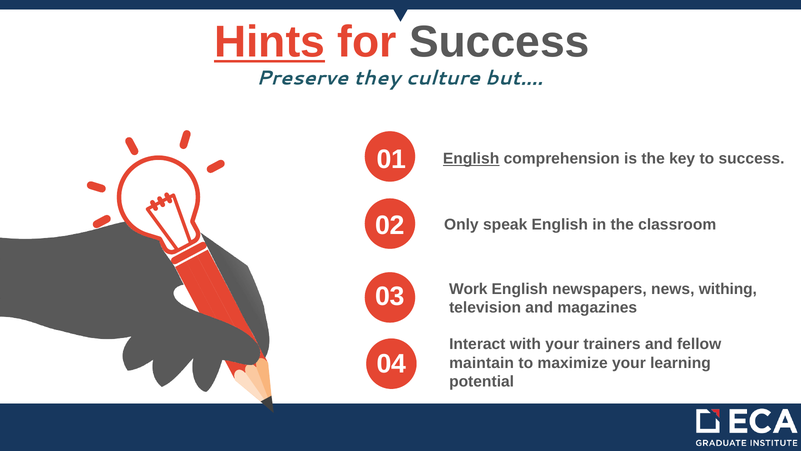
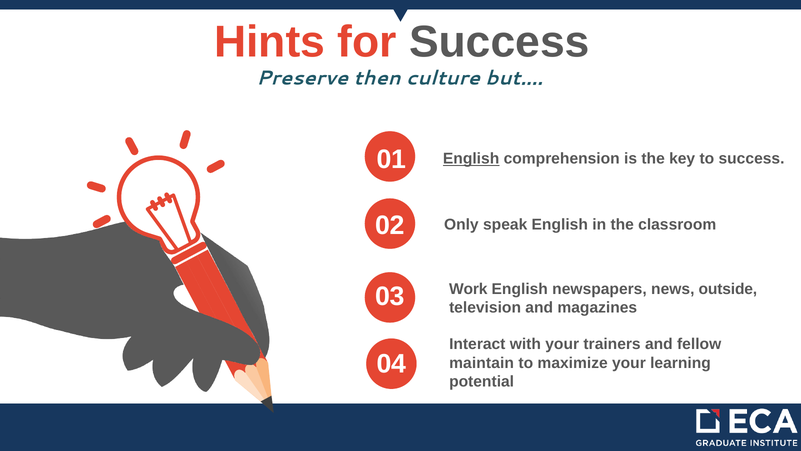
Hints underline: present -> none
they: they -> then
withing: withing -> outside
